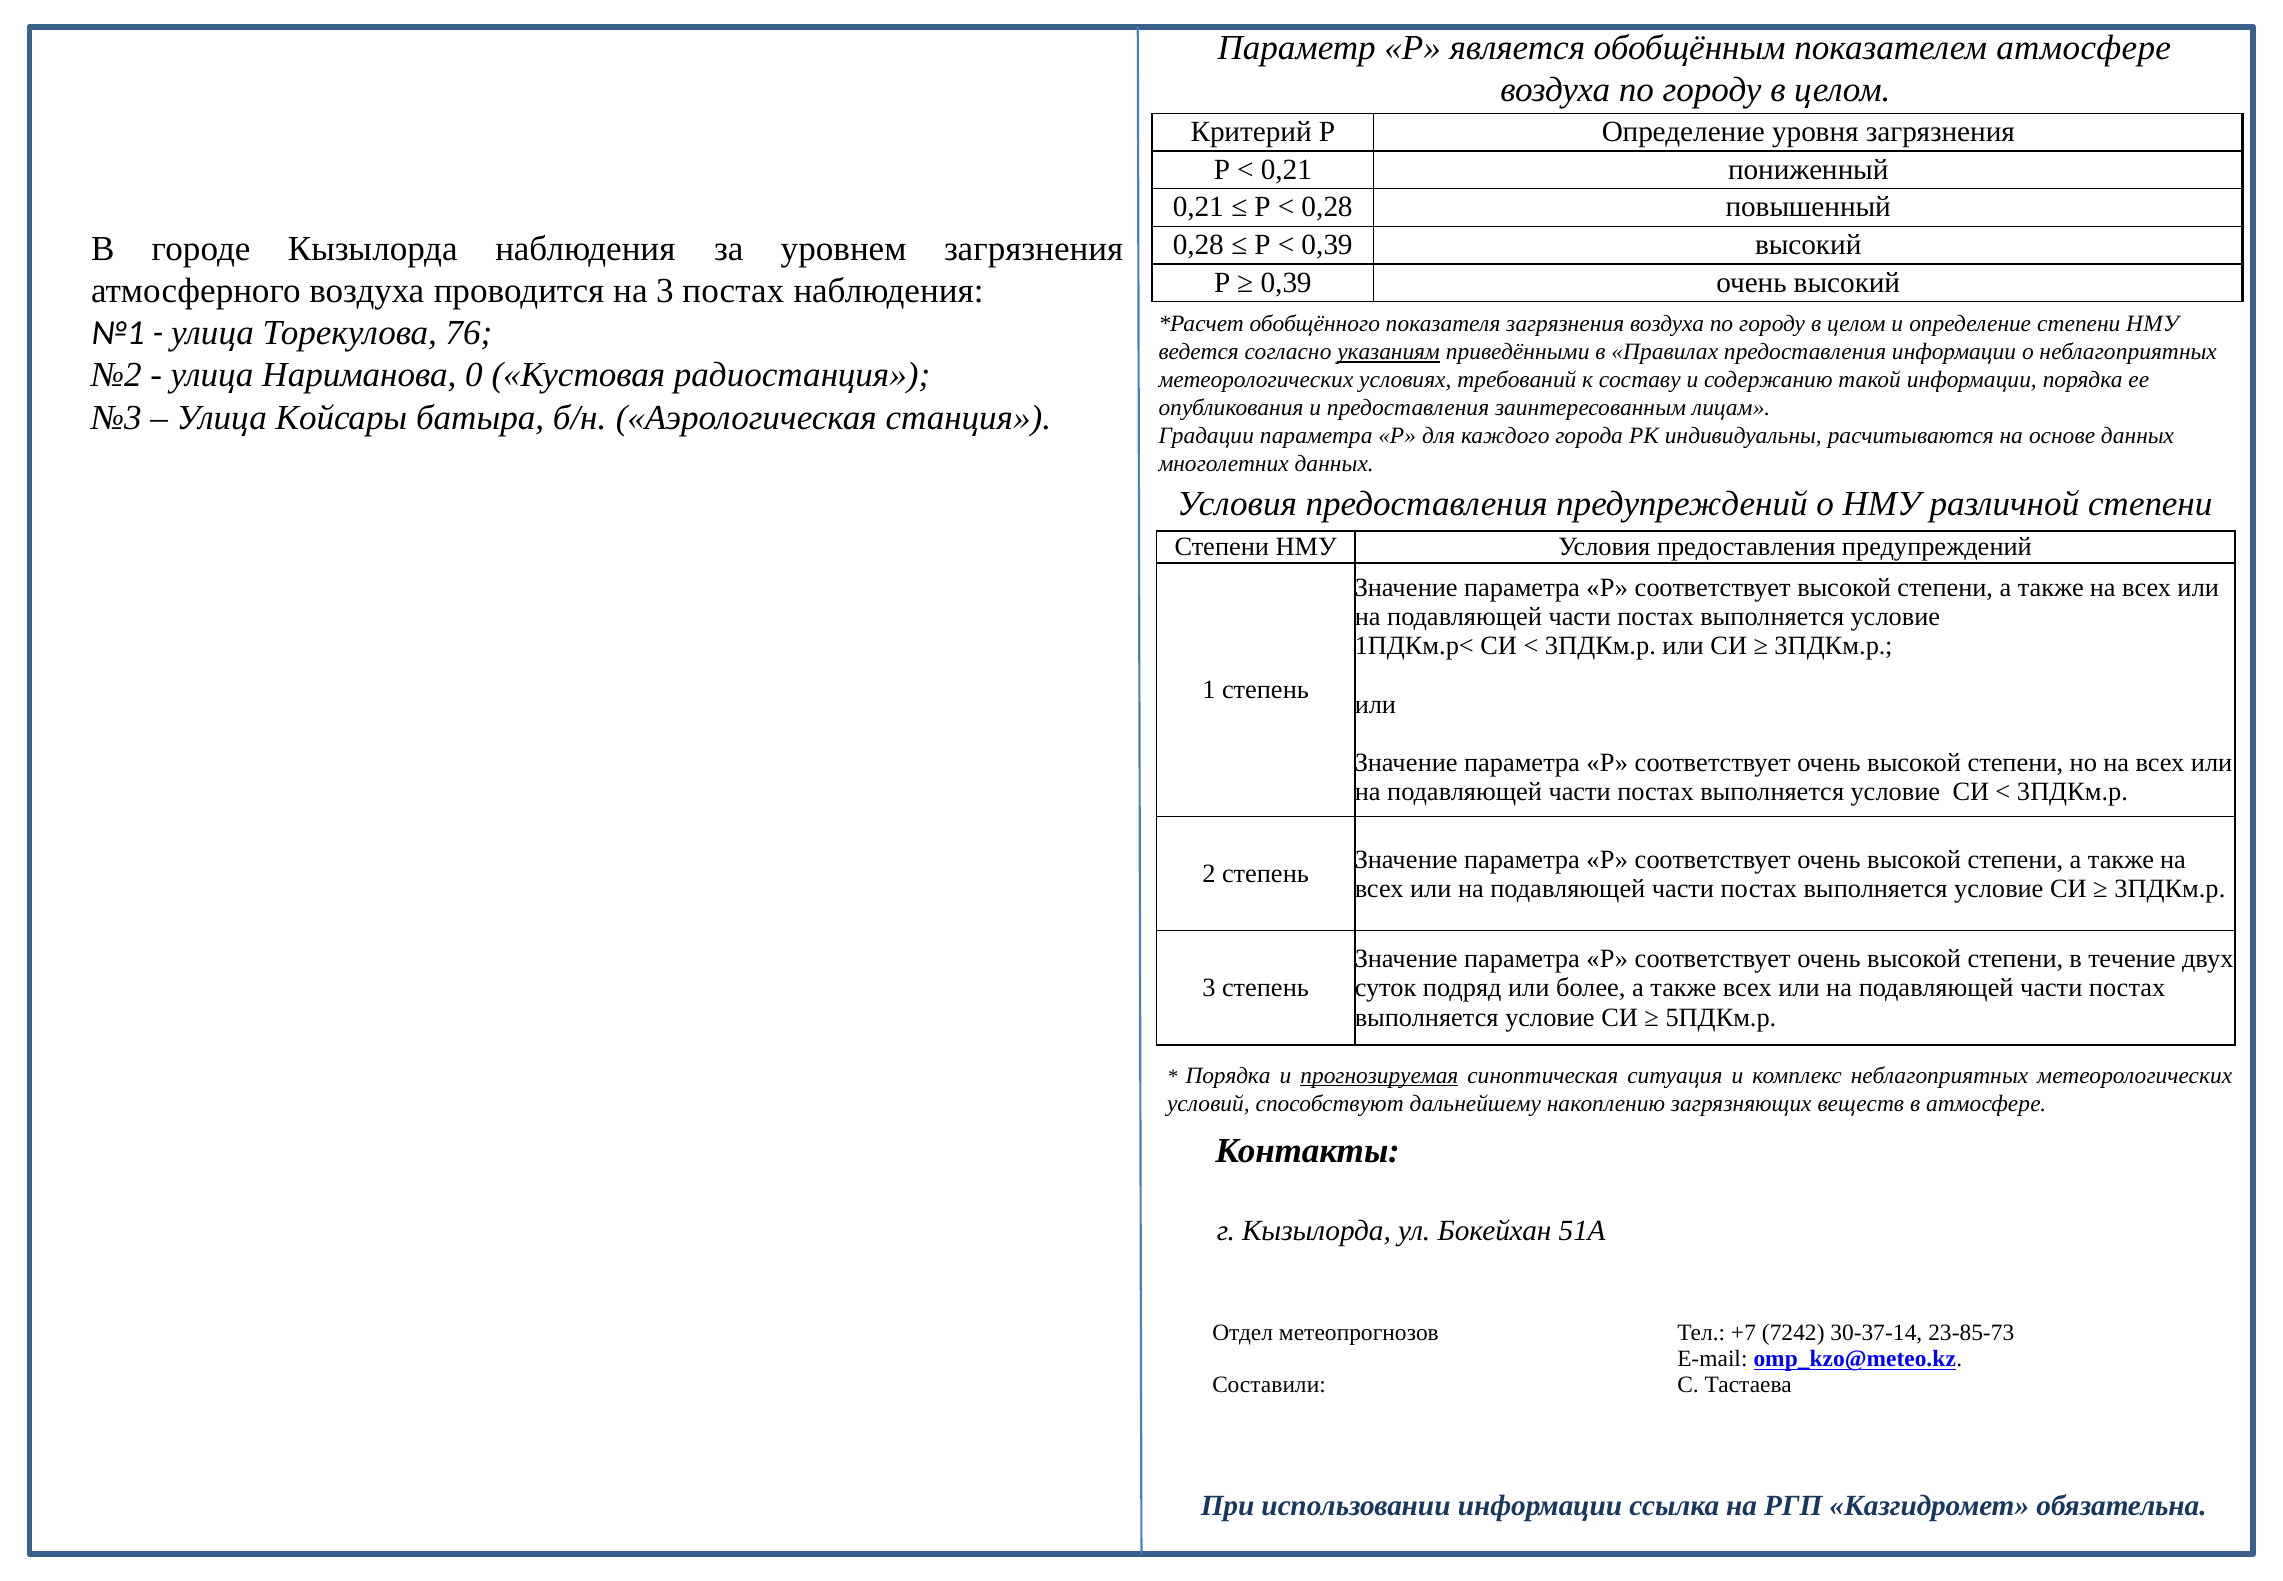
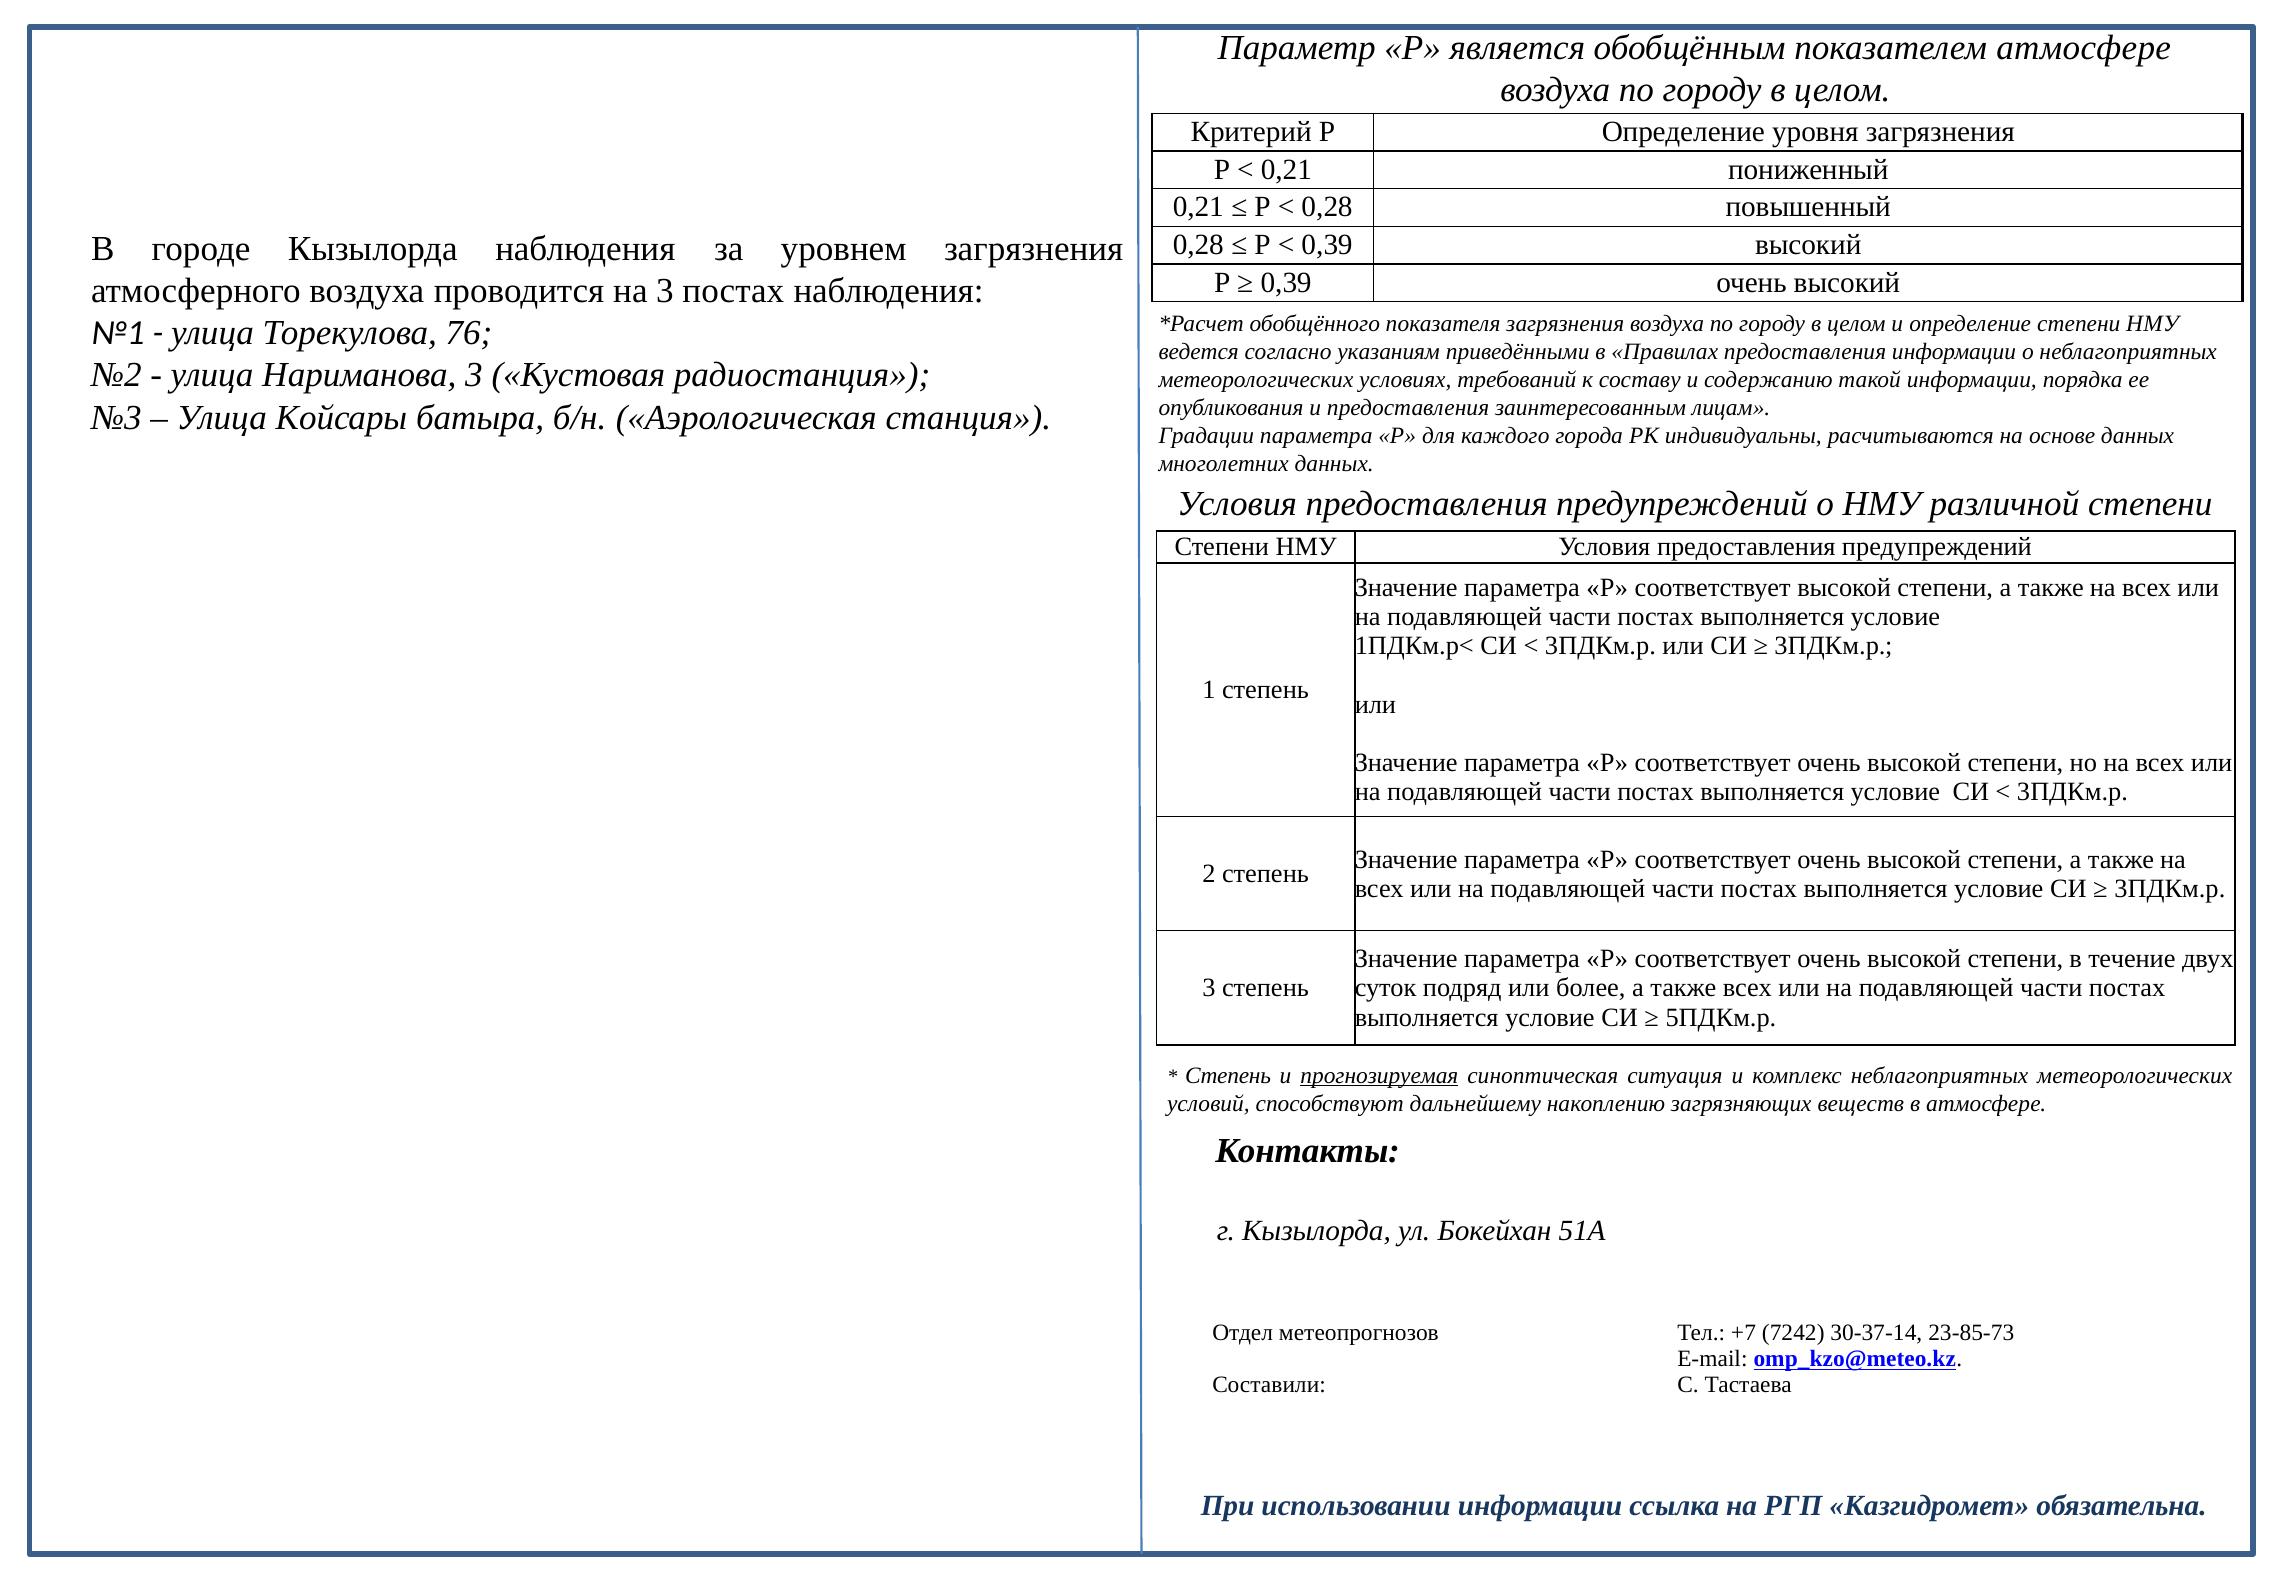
указаниям underline: present -> none
Нариманова 0: 0 -> 3
Порядка at (1228, 1075): Порядка -> Степень
